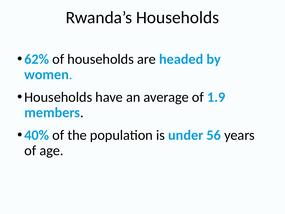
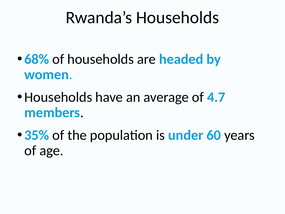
62%: 62% -> 68%
1.9: 1.9 -> 4.7
40%: 40% -> 35%
56: 56 -> 60
